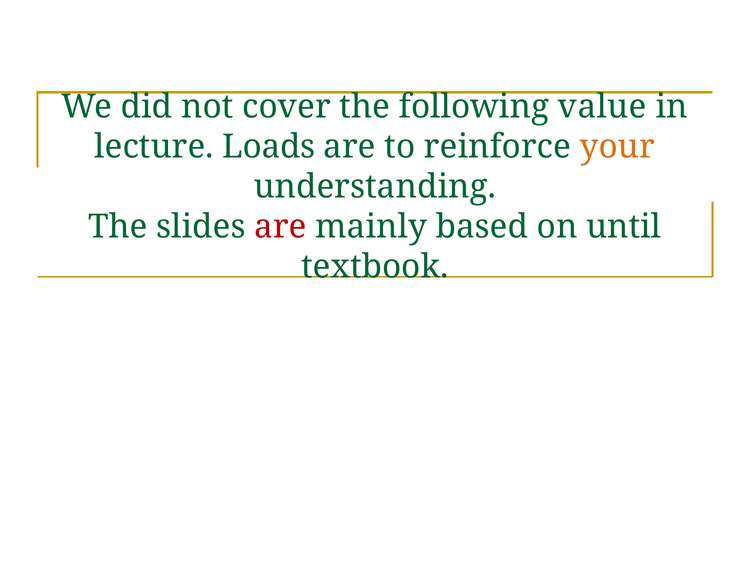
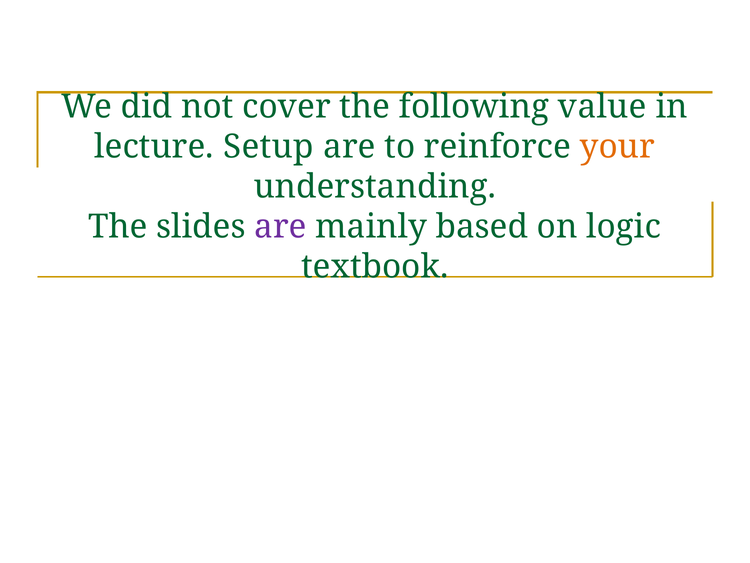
Loads: Loads -> Setup
are at (280, 227) colour: red -> purple
until: until -> logic
